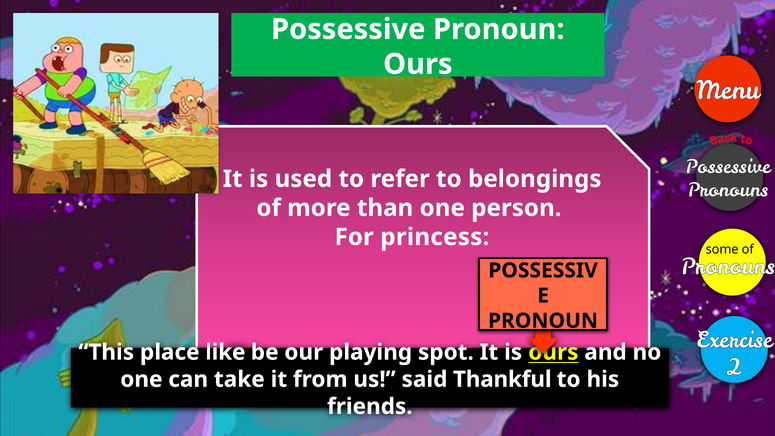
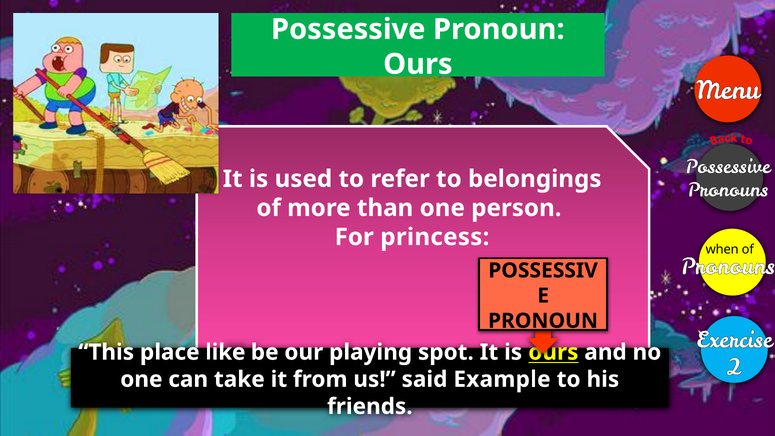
some: some -> when
Thankful: Thankful -> Example
